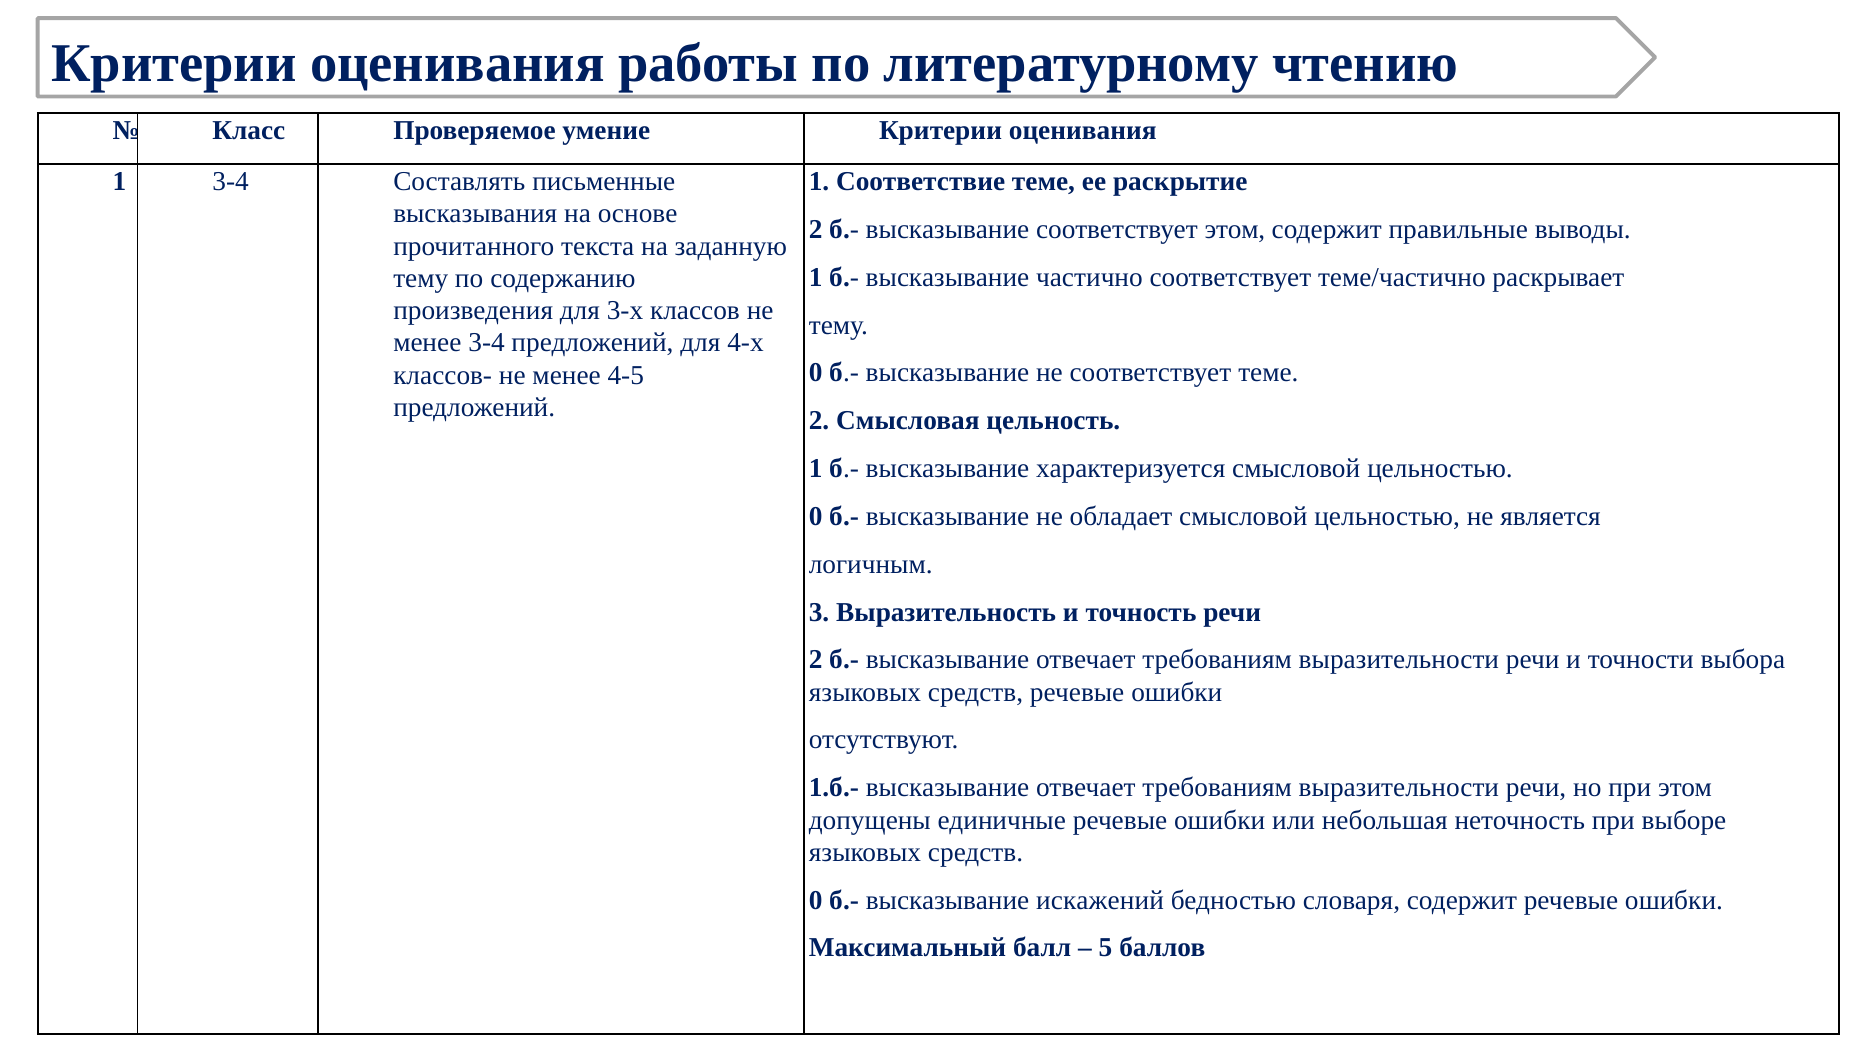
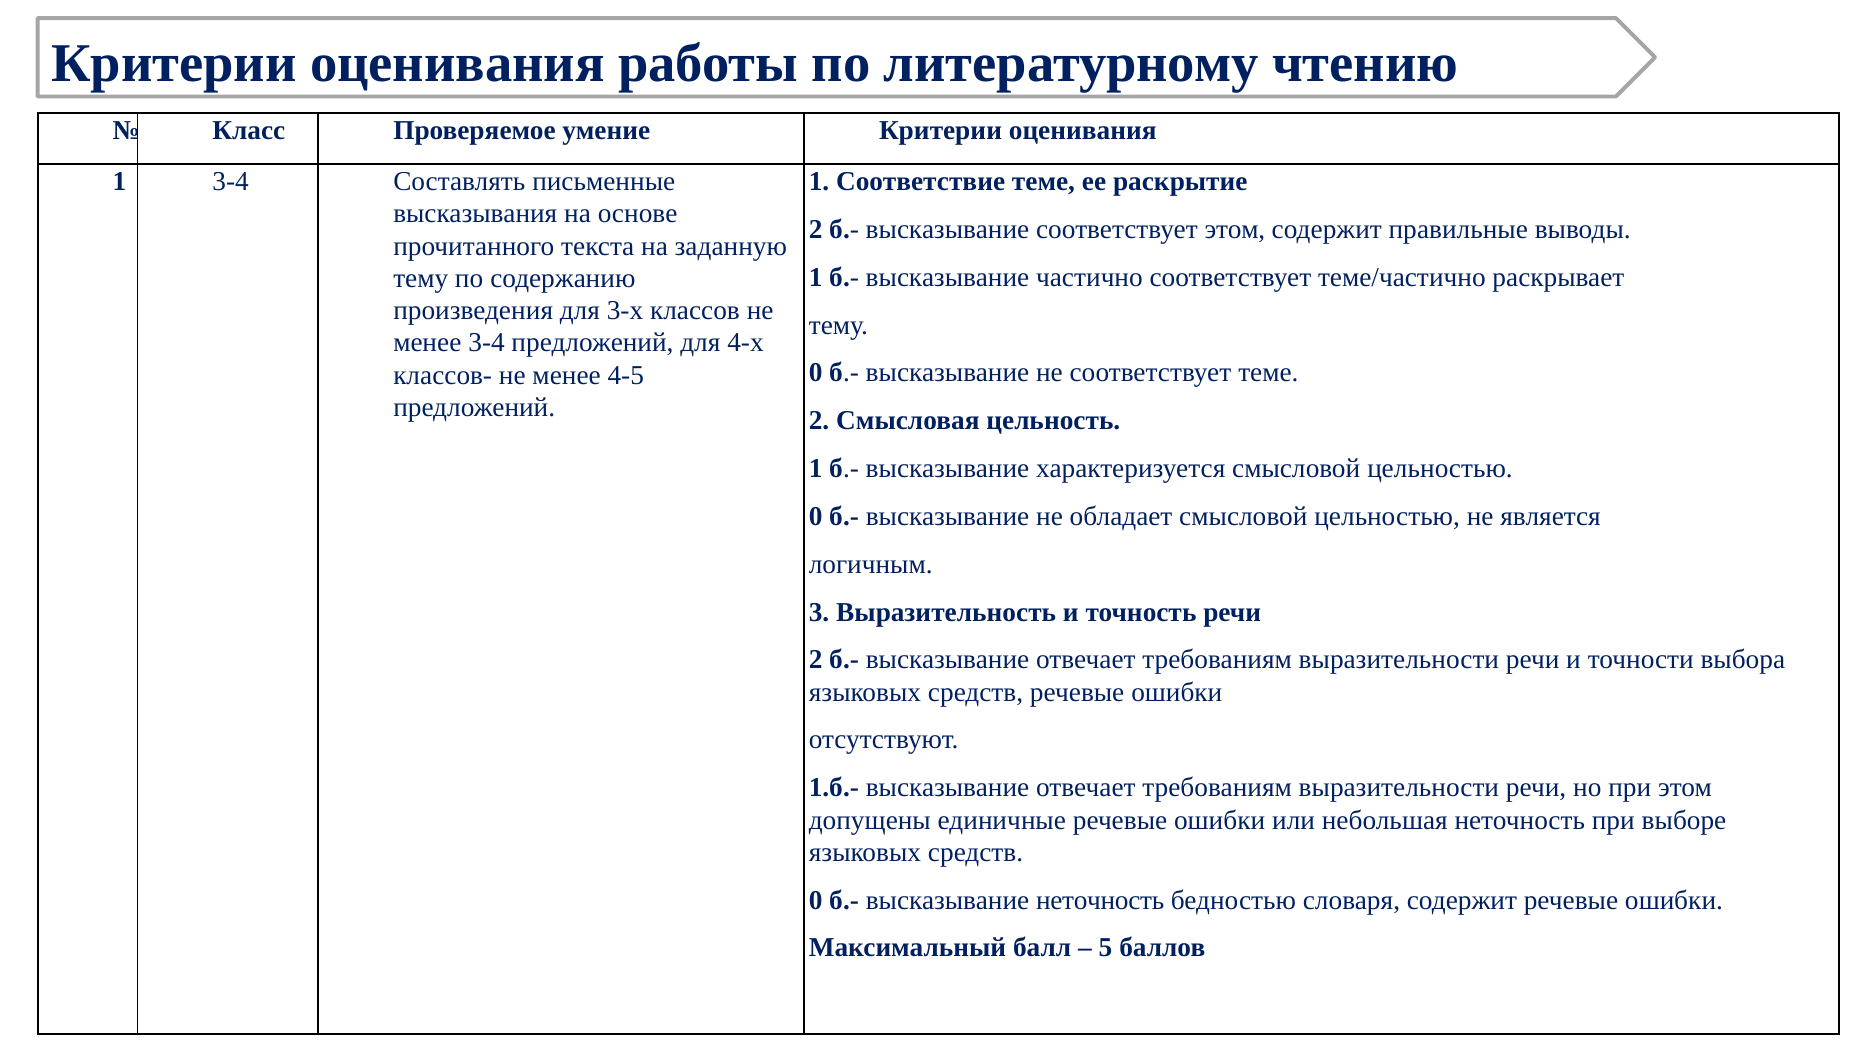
высказывание искажений: искажений -> неточность
